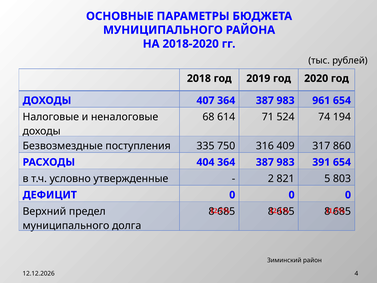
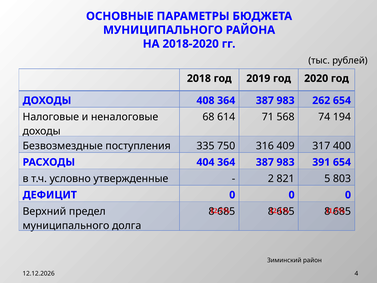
407: 407 -> 408
961: 961 -> 262
524: 524 -> 568
860: 860 -> 400
